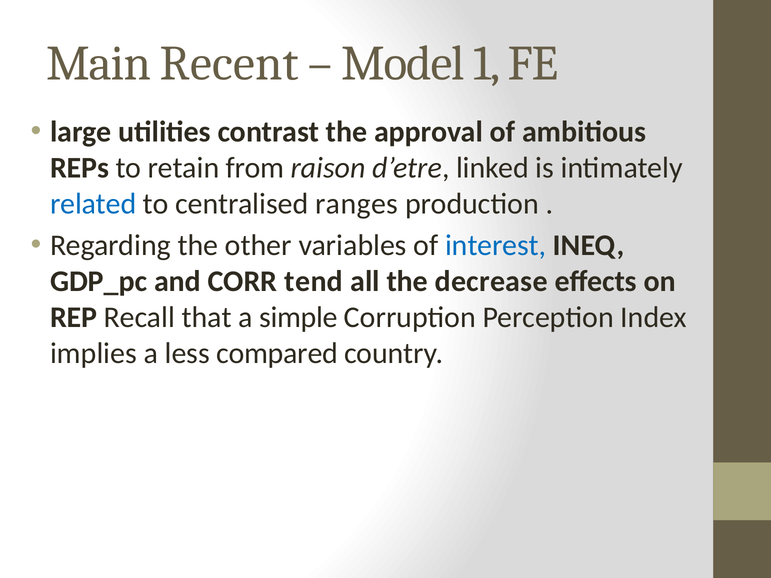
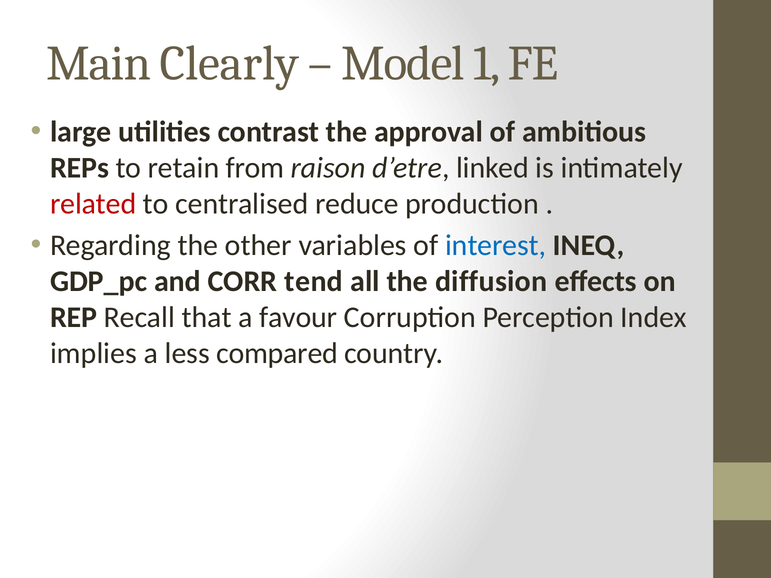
Recent: Recent -> Clearly
related colour: blue -> red
ranges: ranges -> reduce
decrease: decrease -> diffusion
simple: simple -> favour
